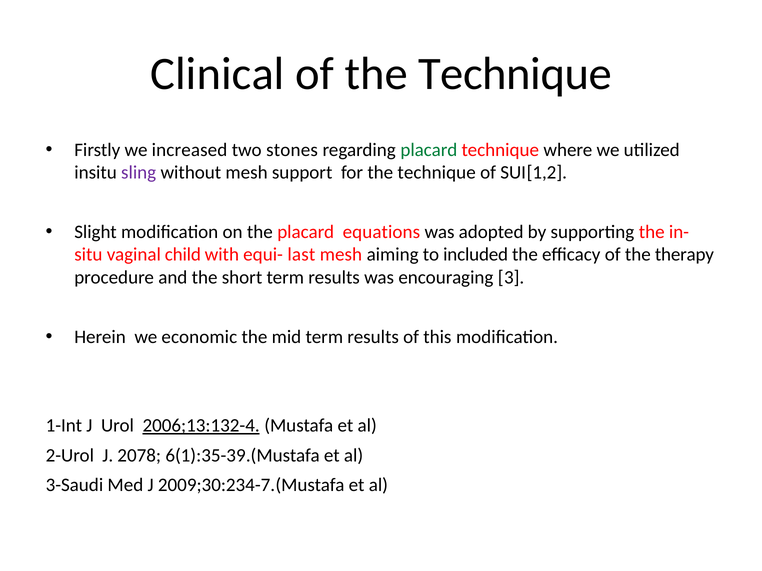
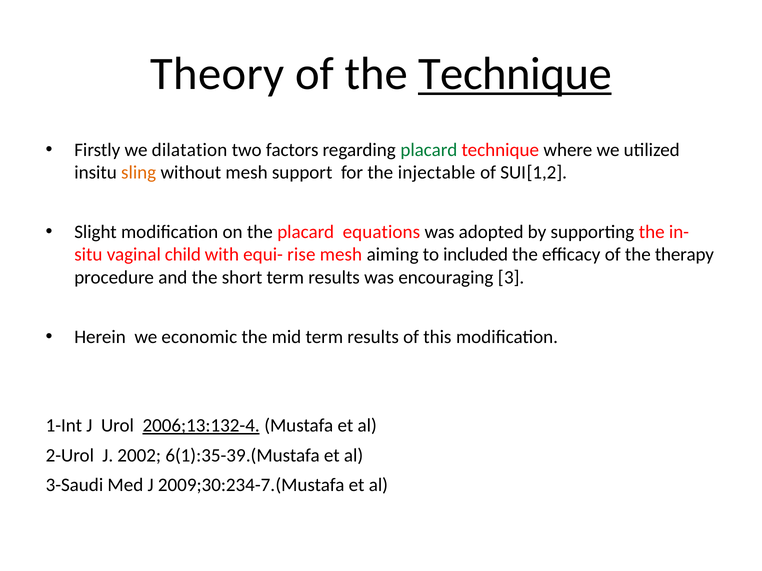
Clinical: Clinical -> Theory
Technique at (515, 74) underline: none -> present
increased: increased -> dilatation
stones: stones -> factors
sling colour: purple -> orange
for the technique: technique -> injectable
last: last -> rise
2078: 2078 -> 2002
